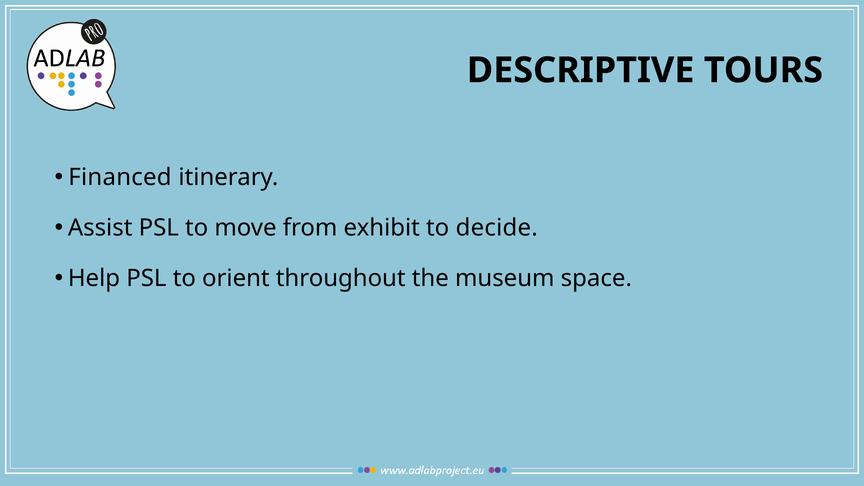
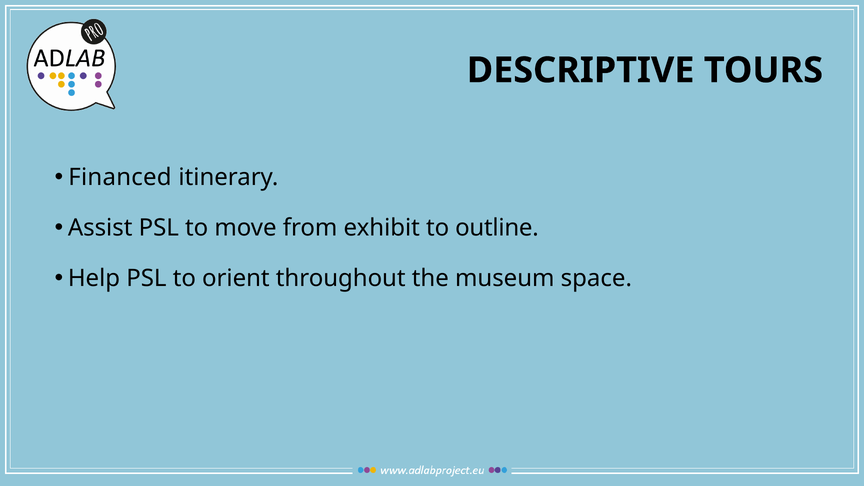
decide: decide -> outline
